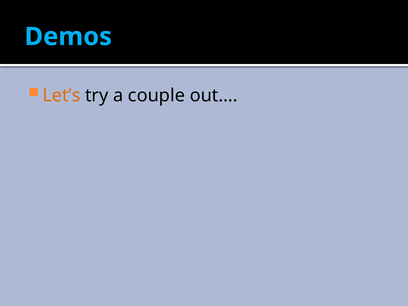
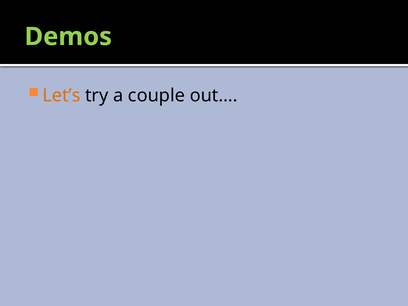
Demos colour: light blue -> light green
